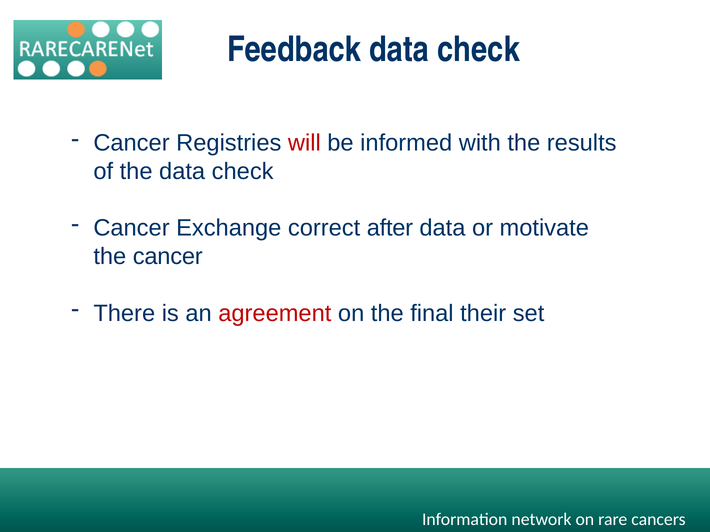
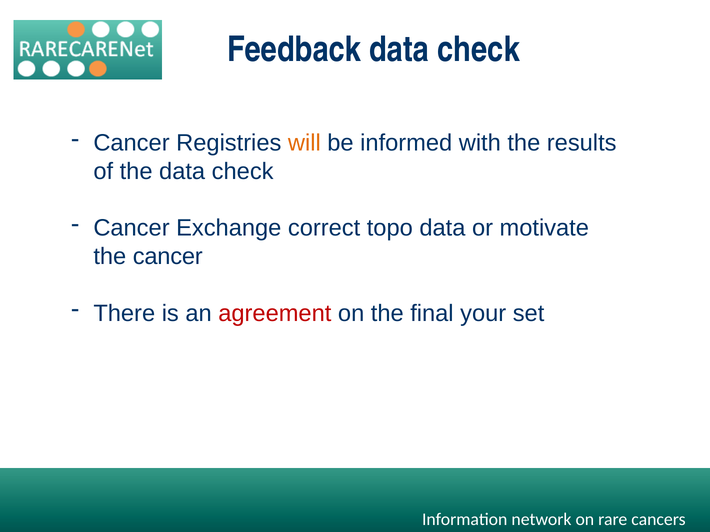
will colour: red -> orange
after: after -> topo
their: their -> your
